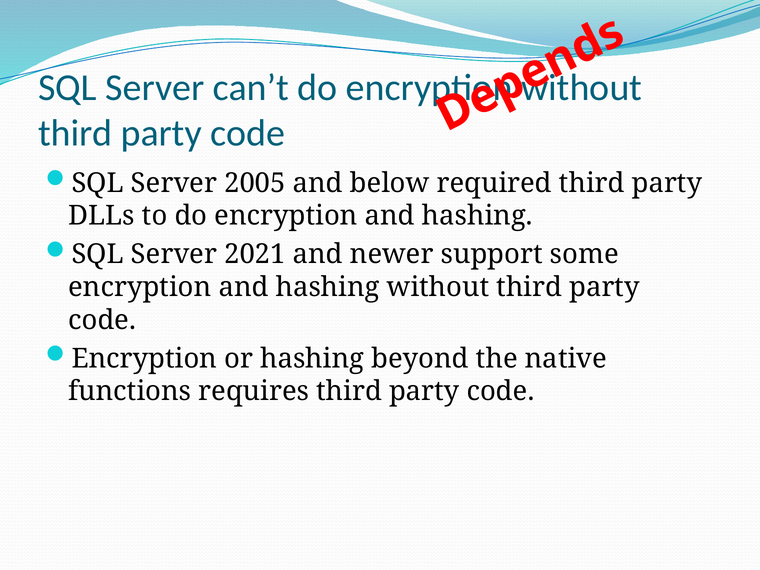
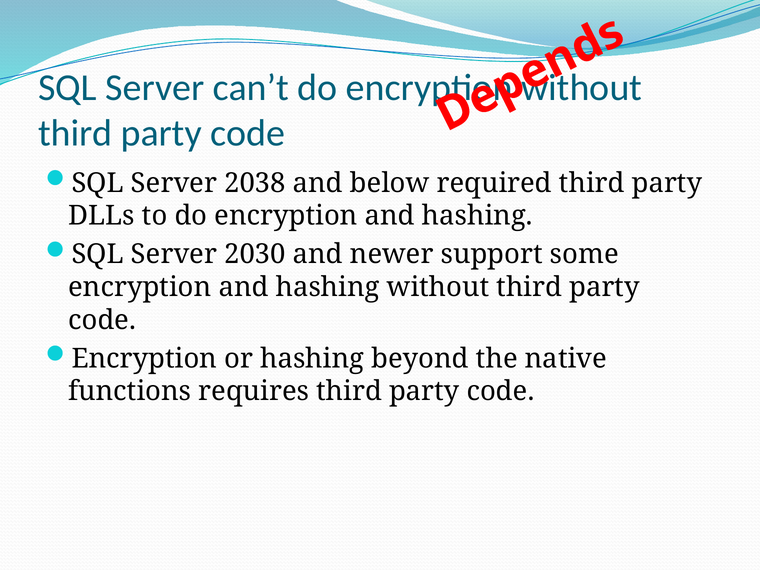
2005: 2005 -> 2038
2021: 2021 -> 2030
